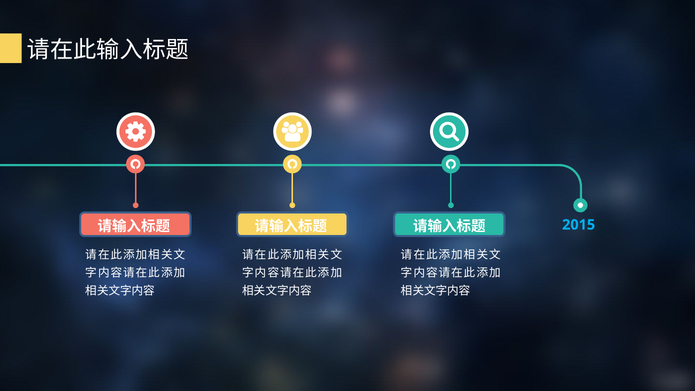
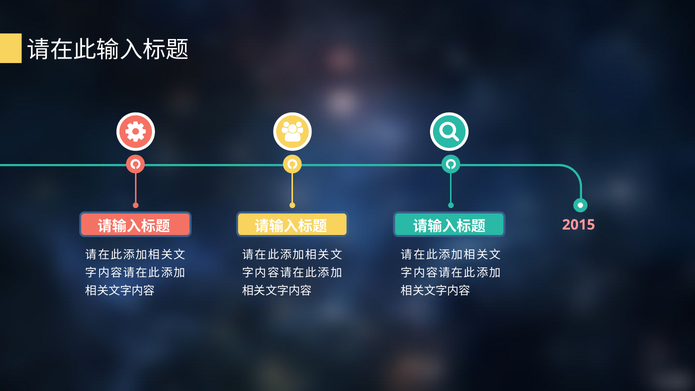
2015 colour: light blue -> pink
